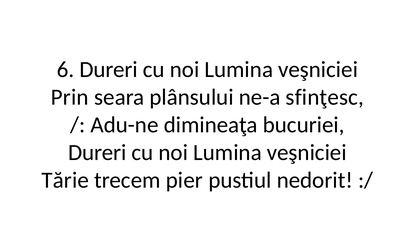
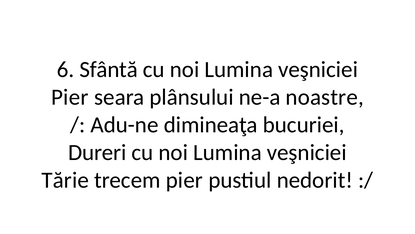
6 Dureri: Dureri -> Sfântă
Prin at (70, 97): Prin -> Pier
sfinţesc: sfinţesc -> noastre
